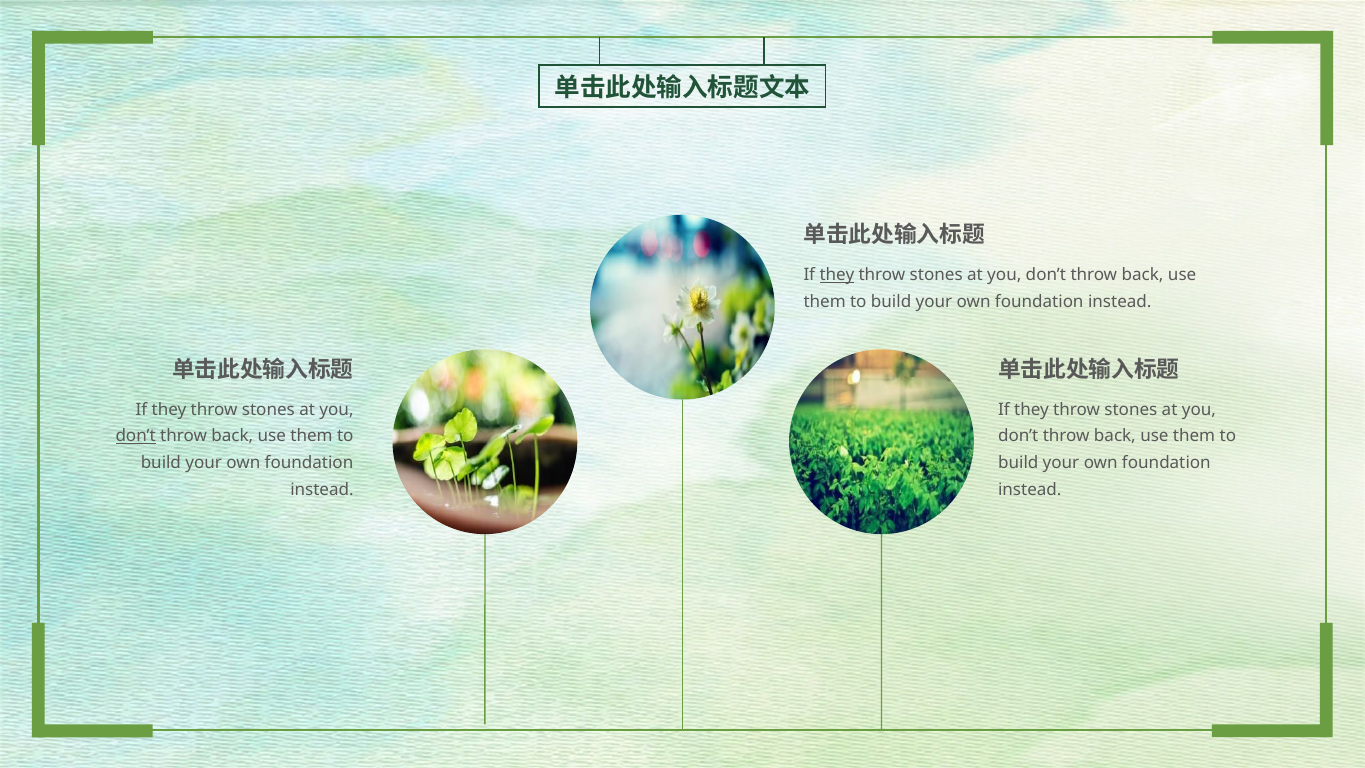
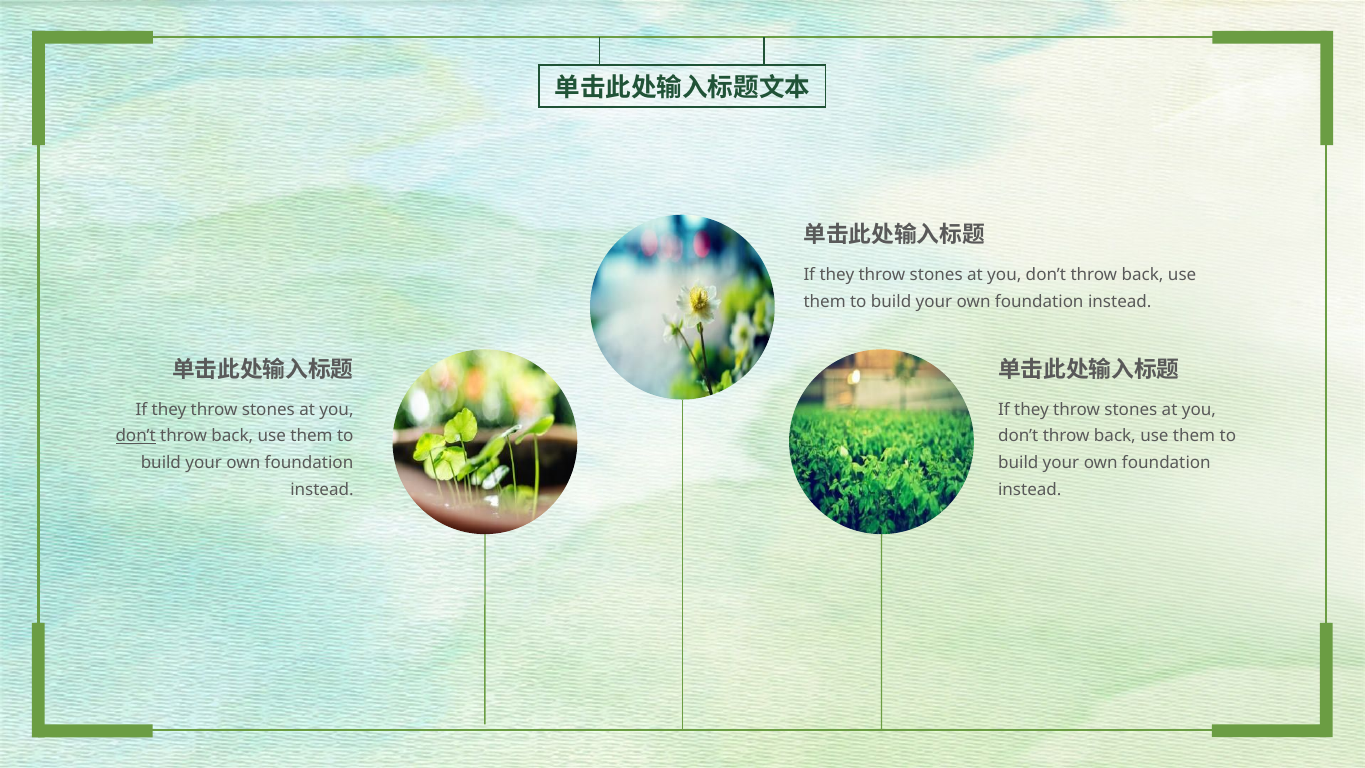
they at (837, 275) underline: present -> none
